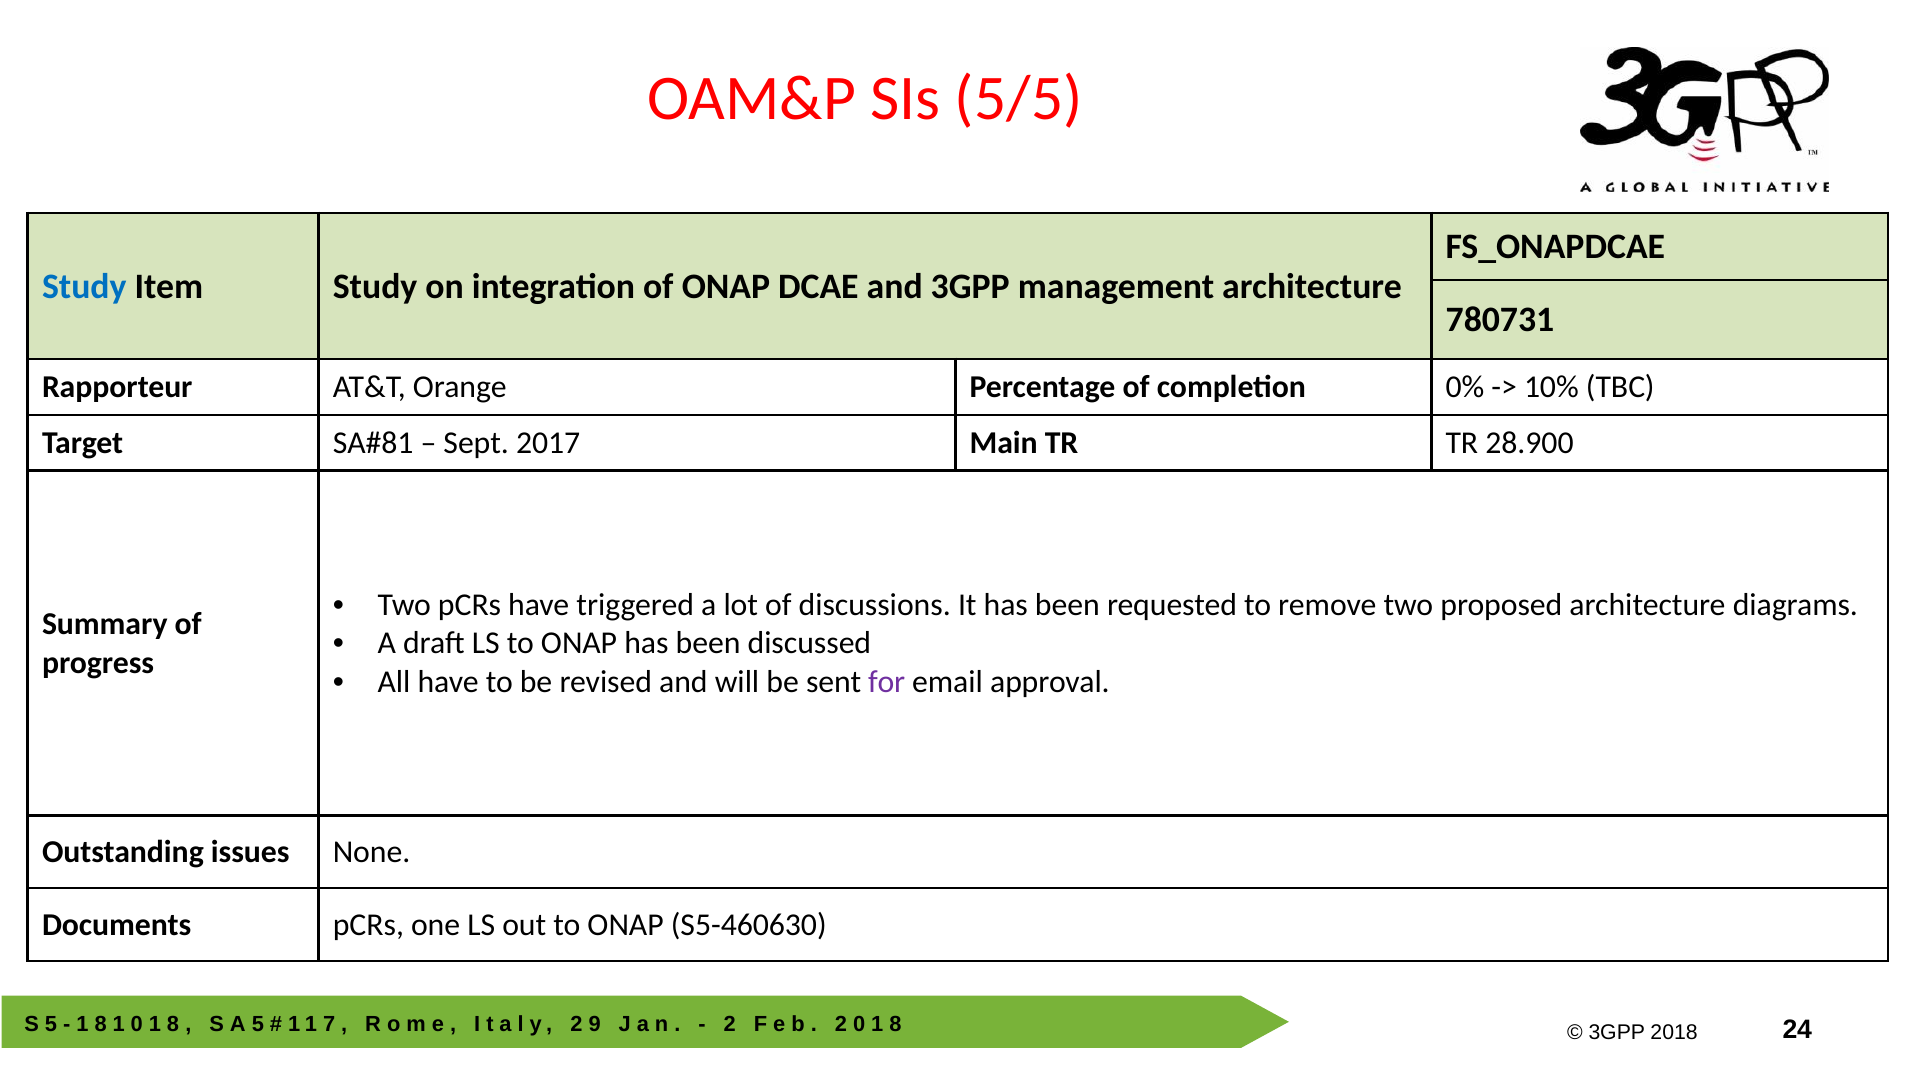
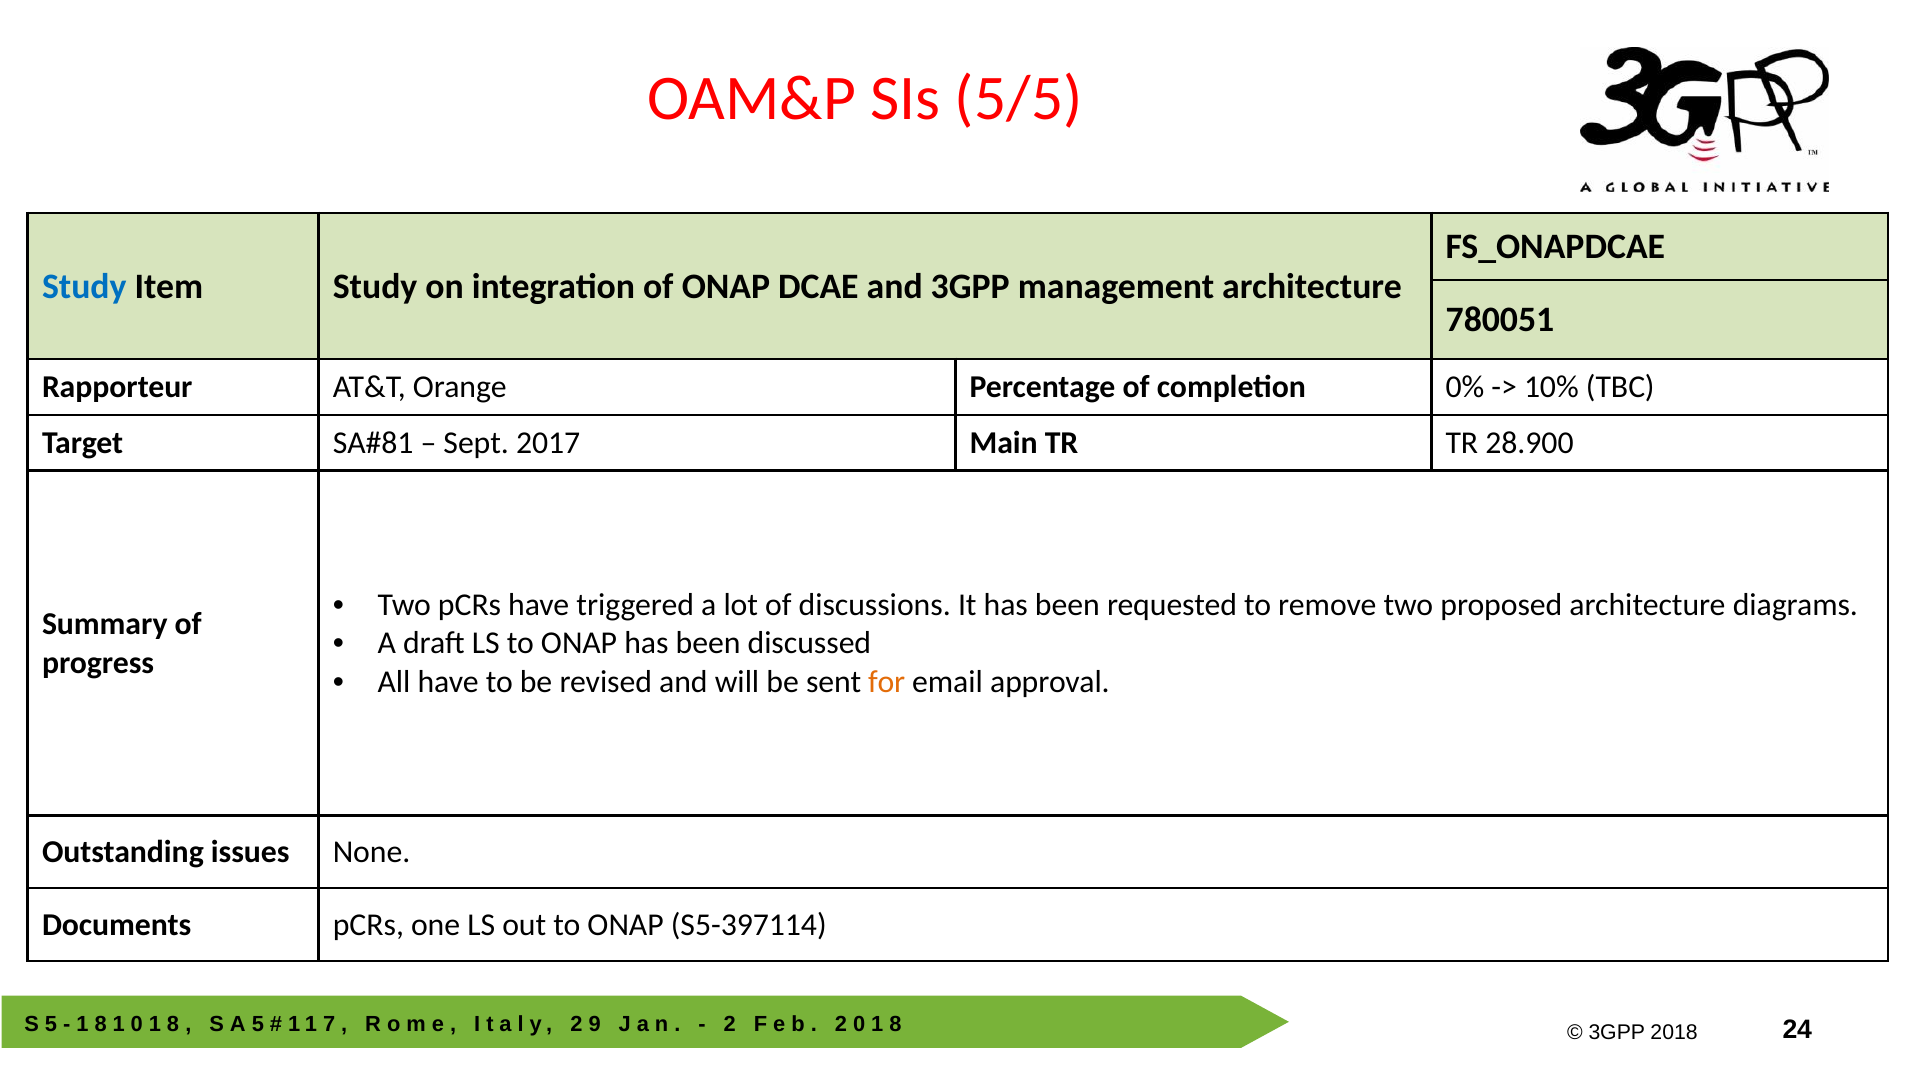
780731: 780731 -> 780051
for colour: purple -> orange
S5-460630: S5-460630 -> S5-397114
